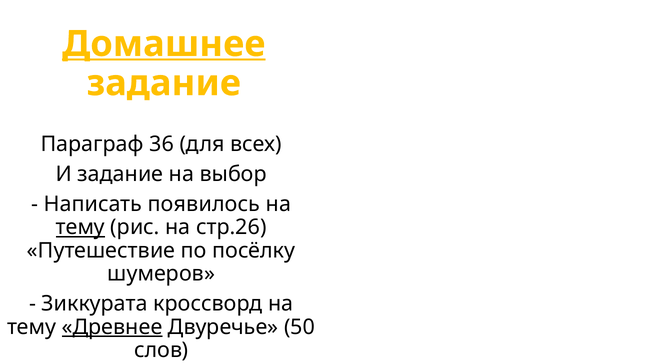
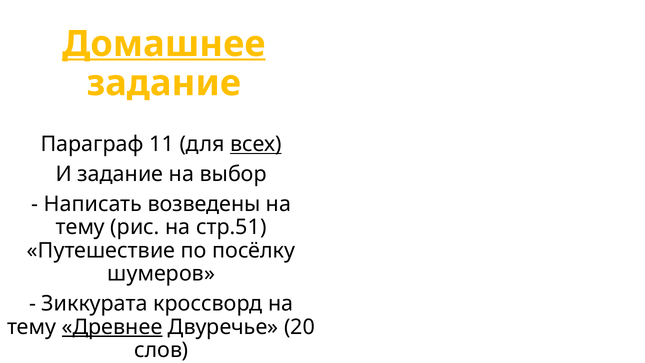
36: 36 -> 11
всех underline: none -> present
появилось: появилось -> возведены
тему at (80, 227) underline: present -> none
стр.26: стр.26 -> стр.51
50: 50 -> 20
